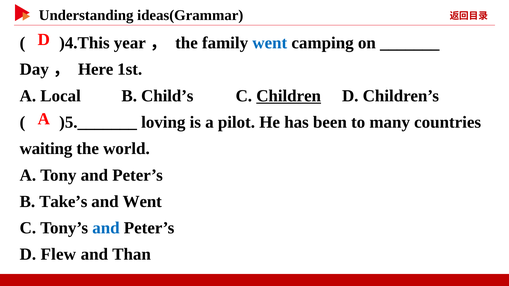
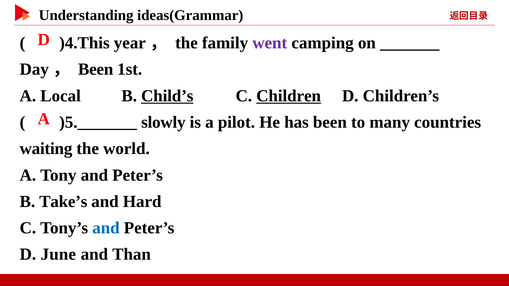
went at (270, 43) colour: blue -> purple
Here at (96, 69): Here -> Been
Child’s underline: none -> present
loving: loving -> slowly
and Went: Went -> Hard
Flew: Flew -> June
